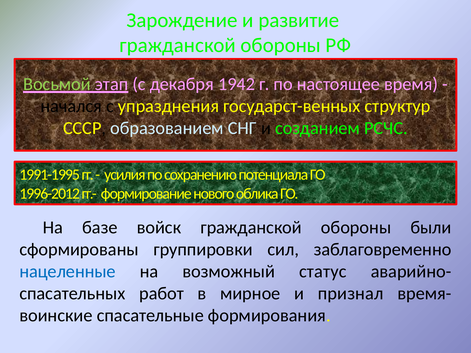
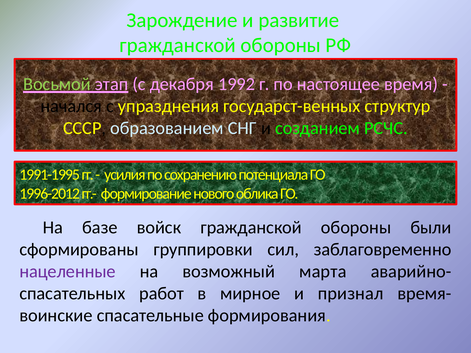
1942: 1942 -> 1992
нацеленные colour: blue -> purple
статус: статус -> марта
